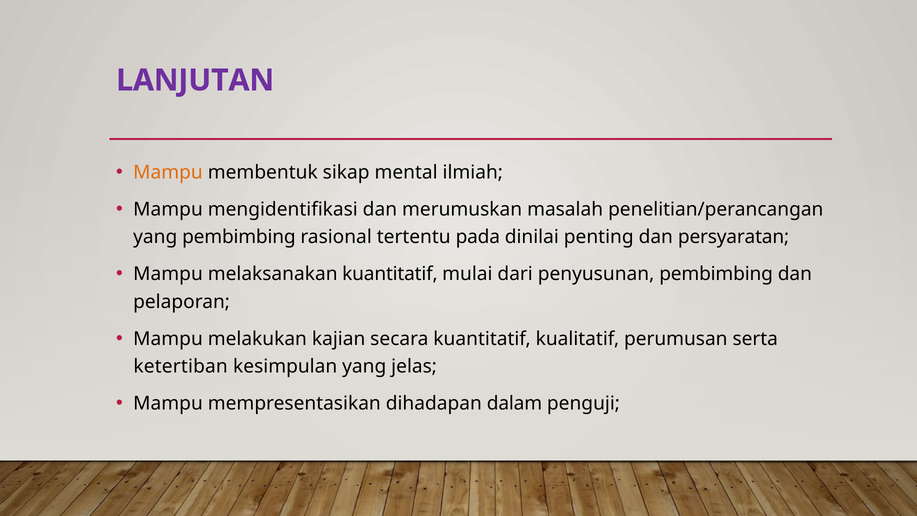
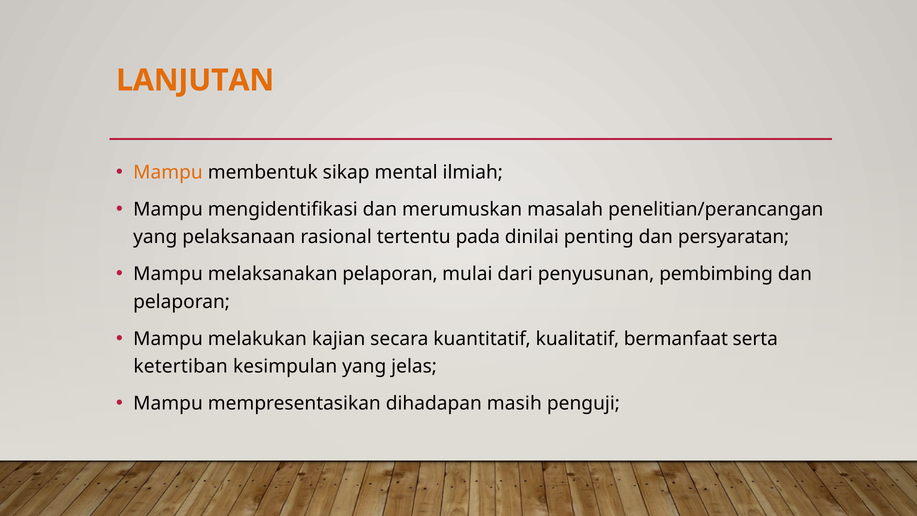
LANJUTAN colour: purple -> orange
yang pembimbing: pembimbing -> pelaksanaan
melaksanakan kuantitatif: kuantitatif -> pelaporan
perumusan: perumusan -> bermanfaat
dalam: dalam -> masih
